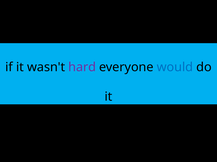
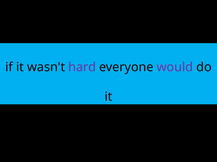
would colour: blue -> purple
